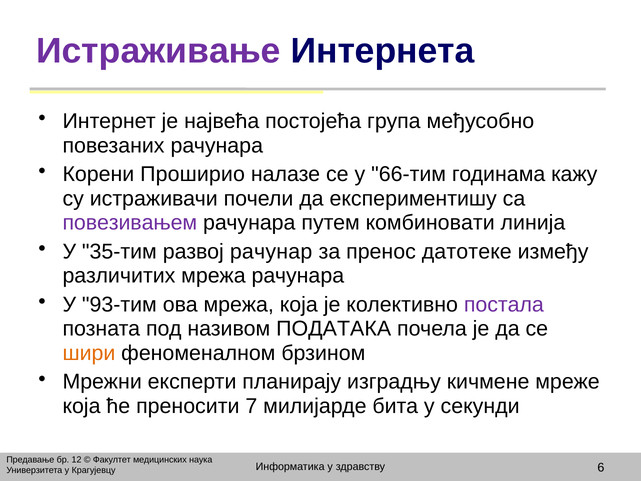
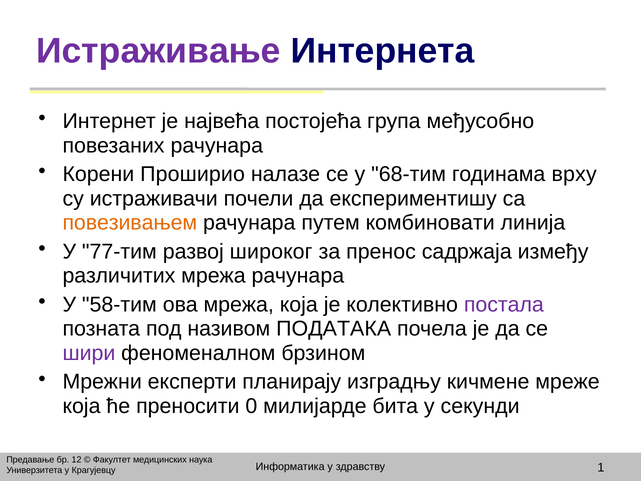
66-тим: 66-тим -> 68-тим
кажу: кажу -> врху
повезивањем colour: purple -> orange
35-тим: 35-тим -> 77-тим
рачунар: рачунар -> широког
датотеке: датотеке -> садржаја
93-тим: 93-тим -> 58-тим
шири colour: orange -> purple
7: 7 -> 0
6: 6 -> 1
